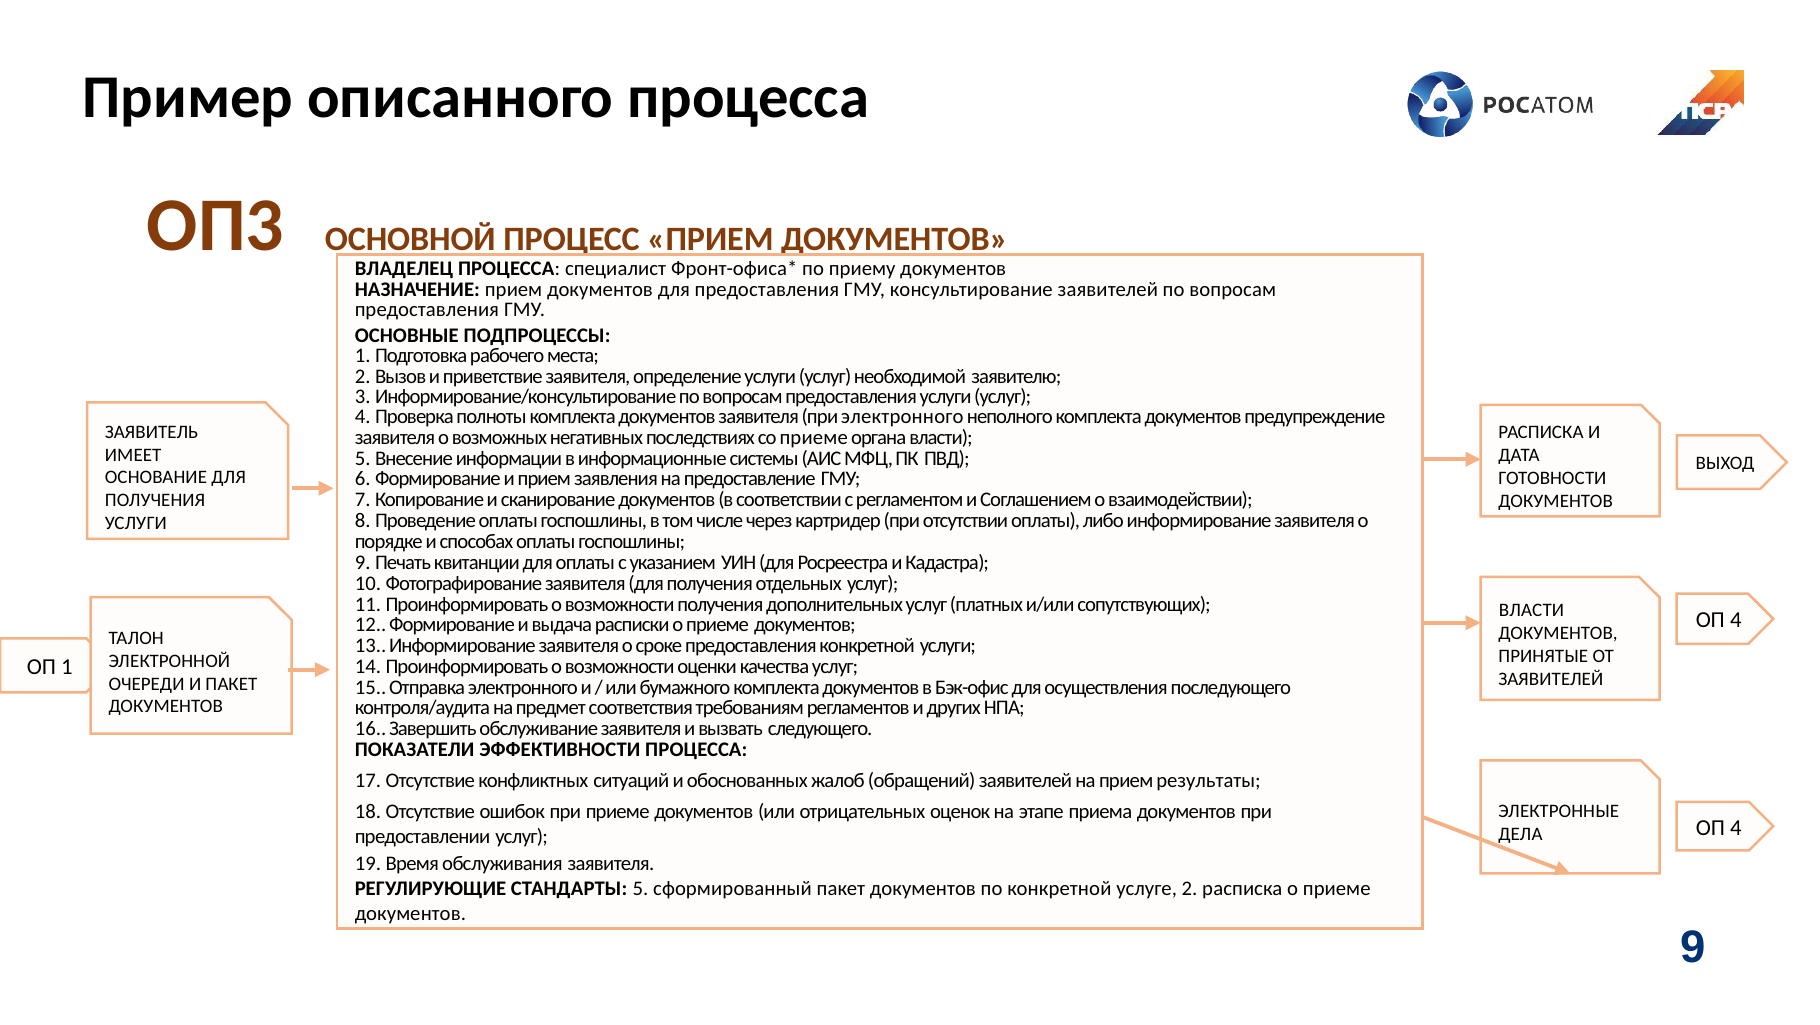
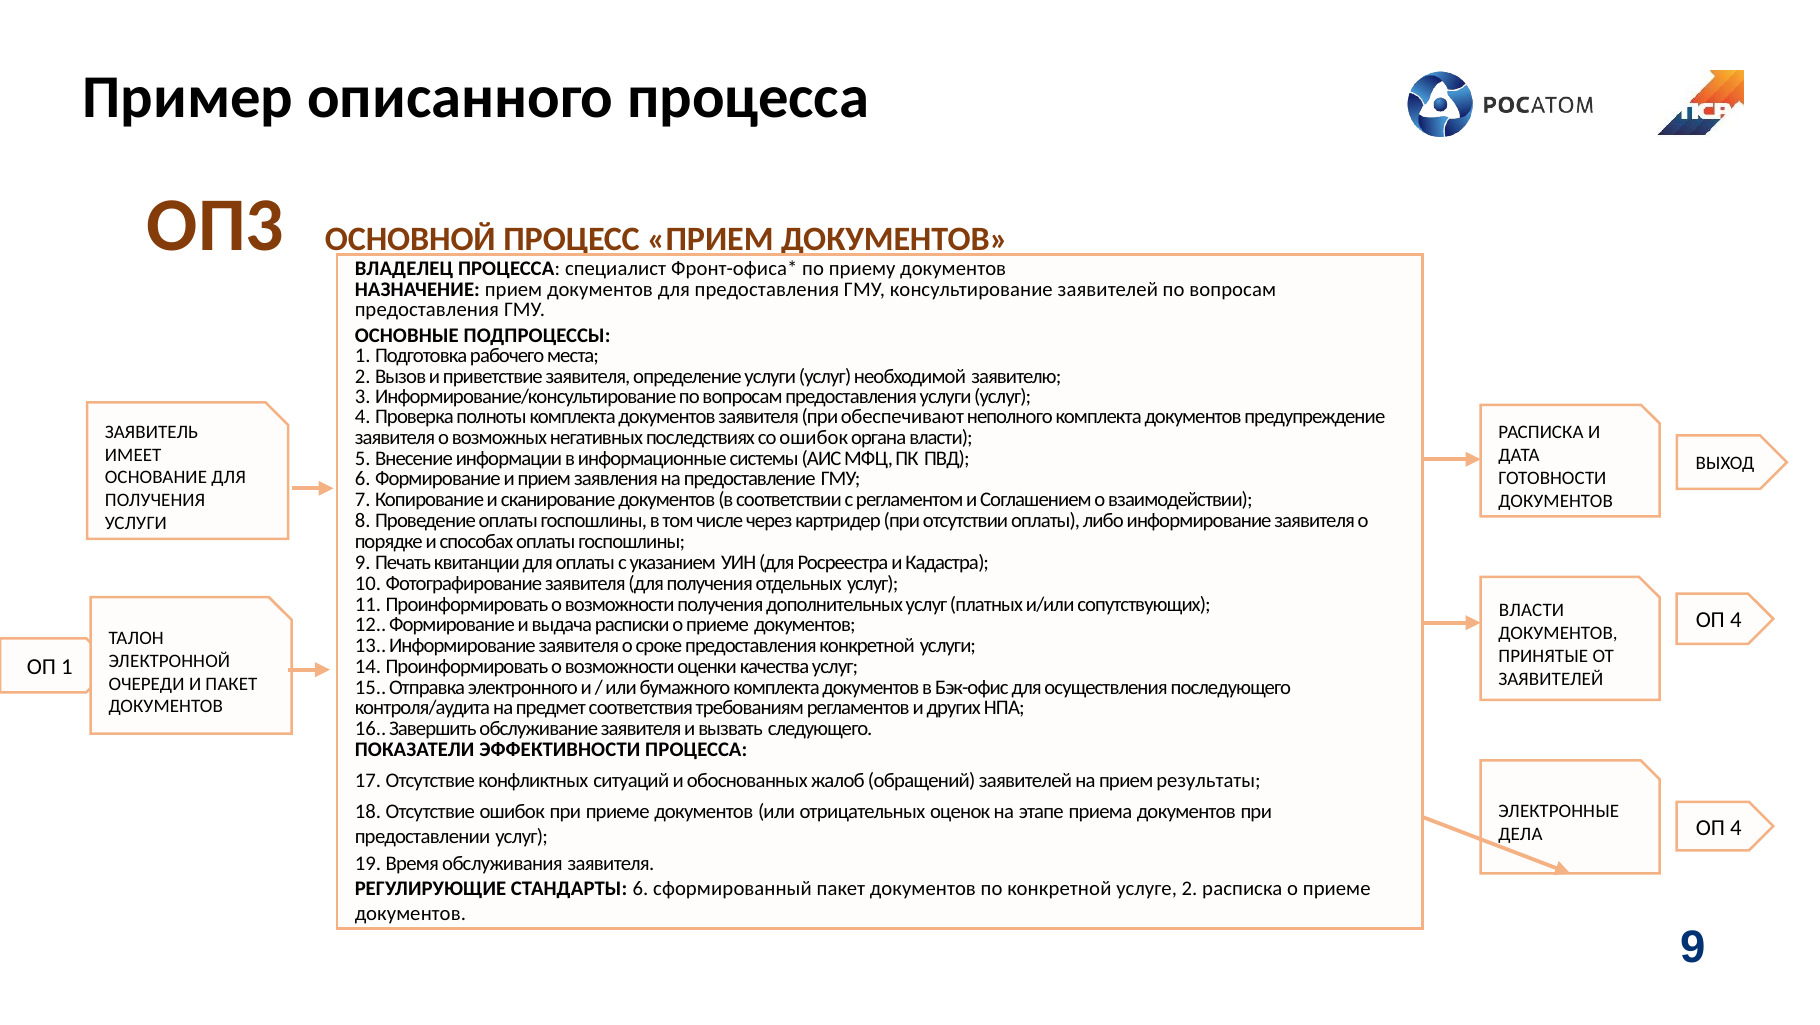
при электронного: электронного -> обеспечивают
со приеме: приеме -> ошибок
СТАНДАРТЫ 5: 5 -> 6
